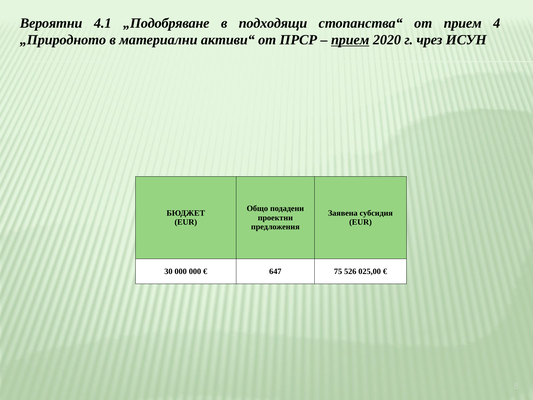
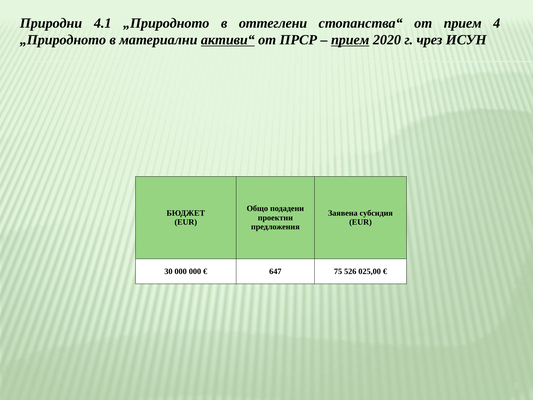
Вероятни: Вероятни -> Природни
4.1 „Подобряване: „Подобряване -> „Природното
подходящи: подходящи -> оттеглени
активи“ underline: none -> present
